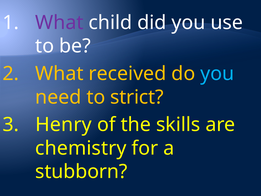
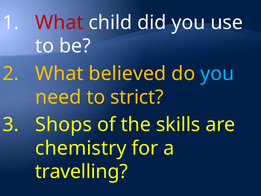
What at (59, 23) colour: purple -> red
received: received -> believed
Henry: Henry -> Shops
stubborn: stubborn -> travelling
